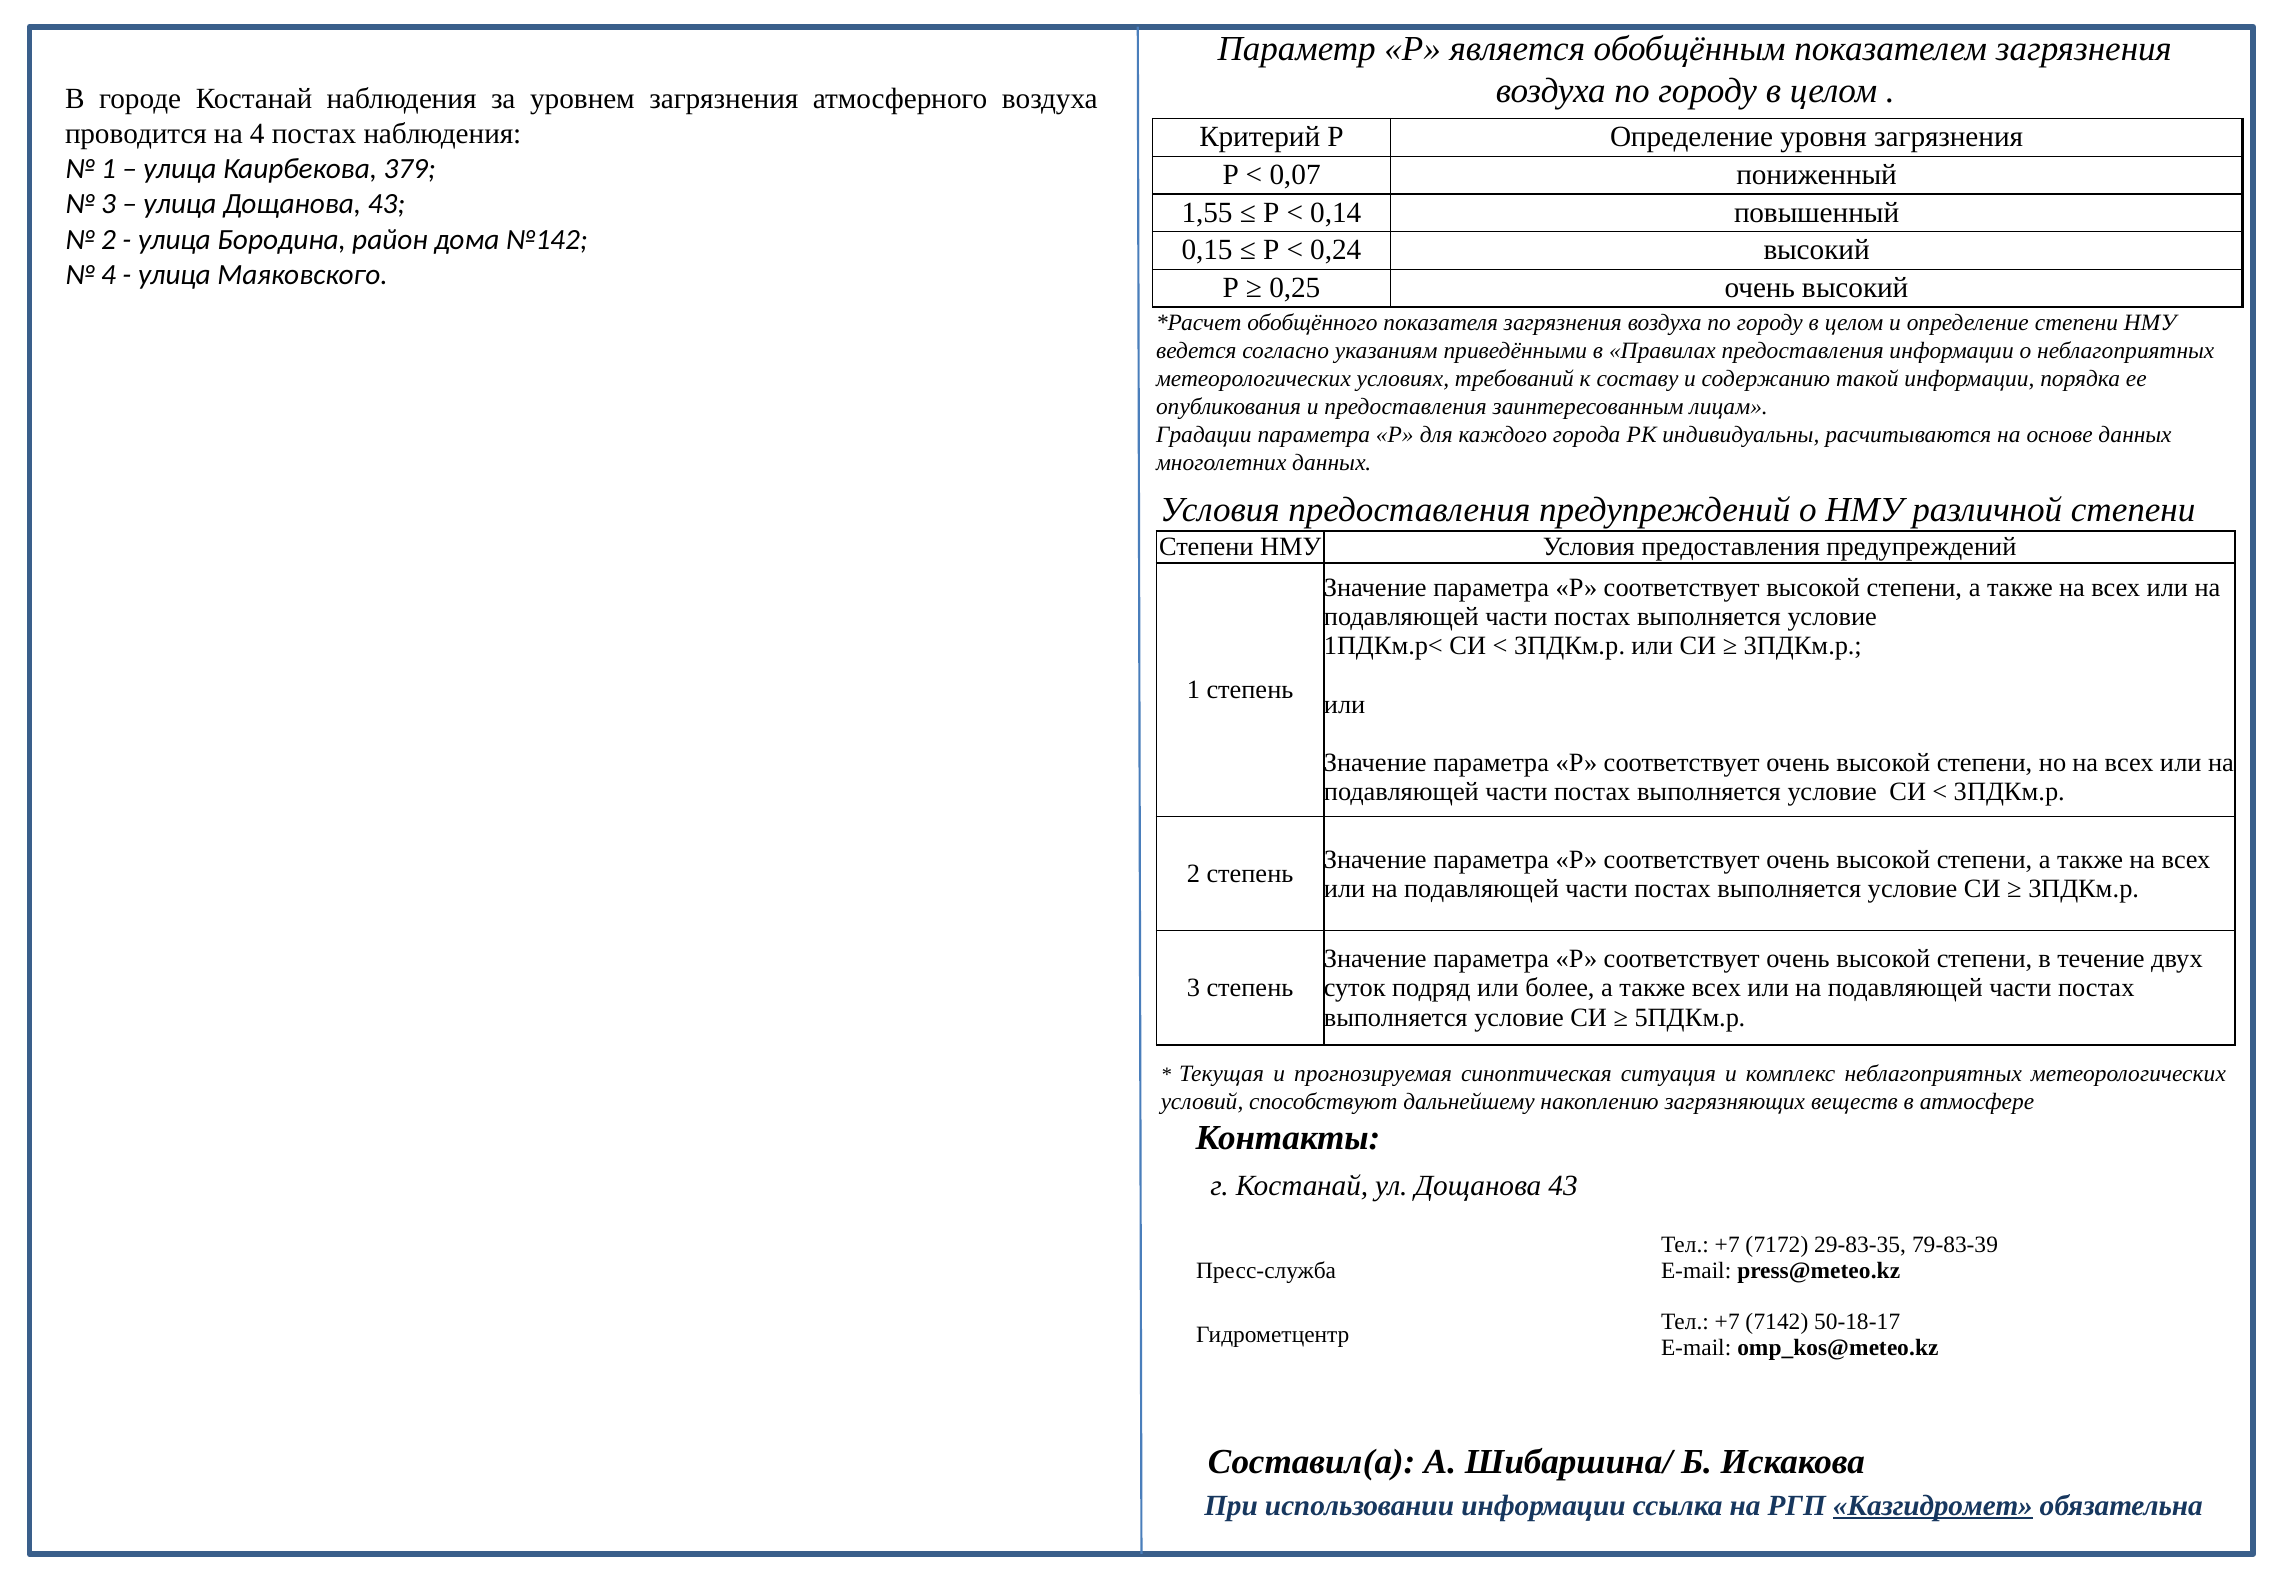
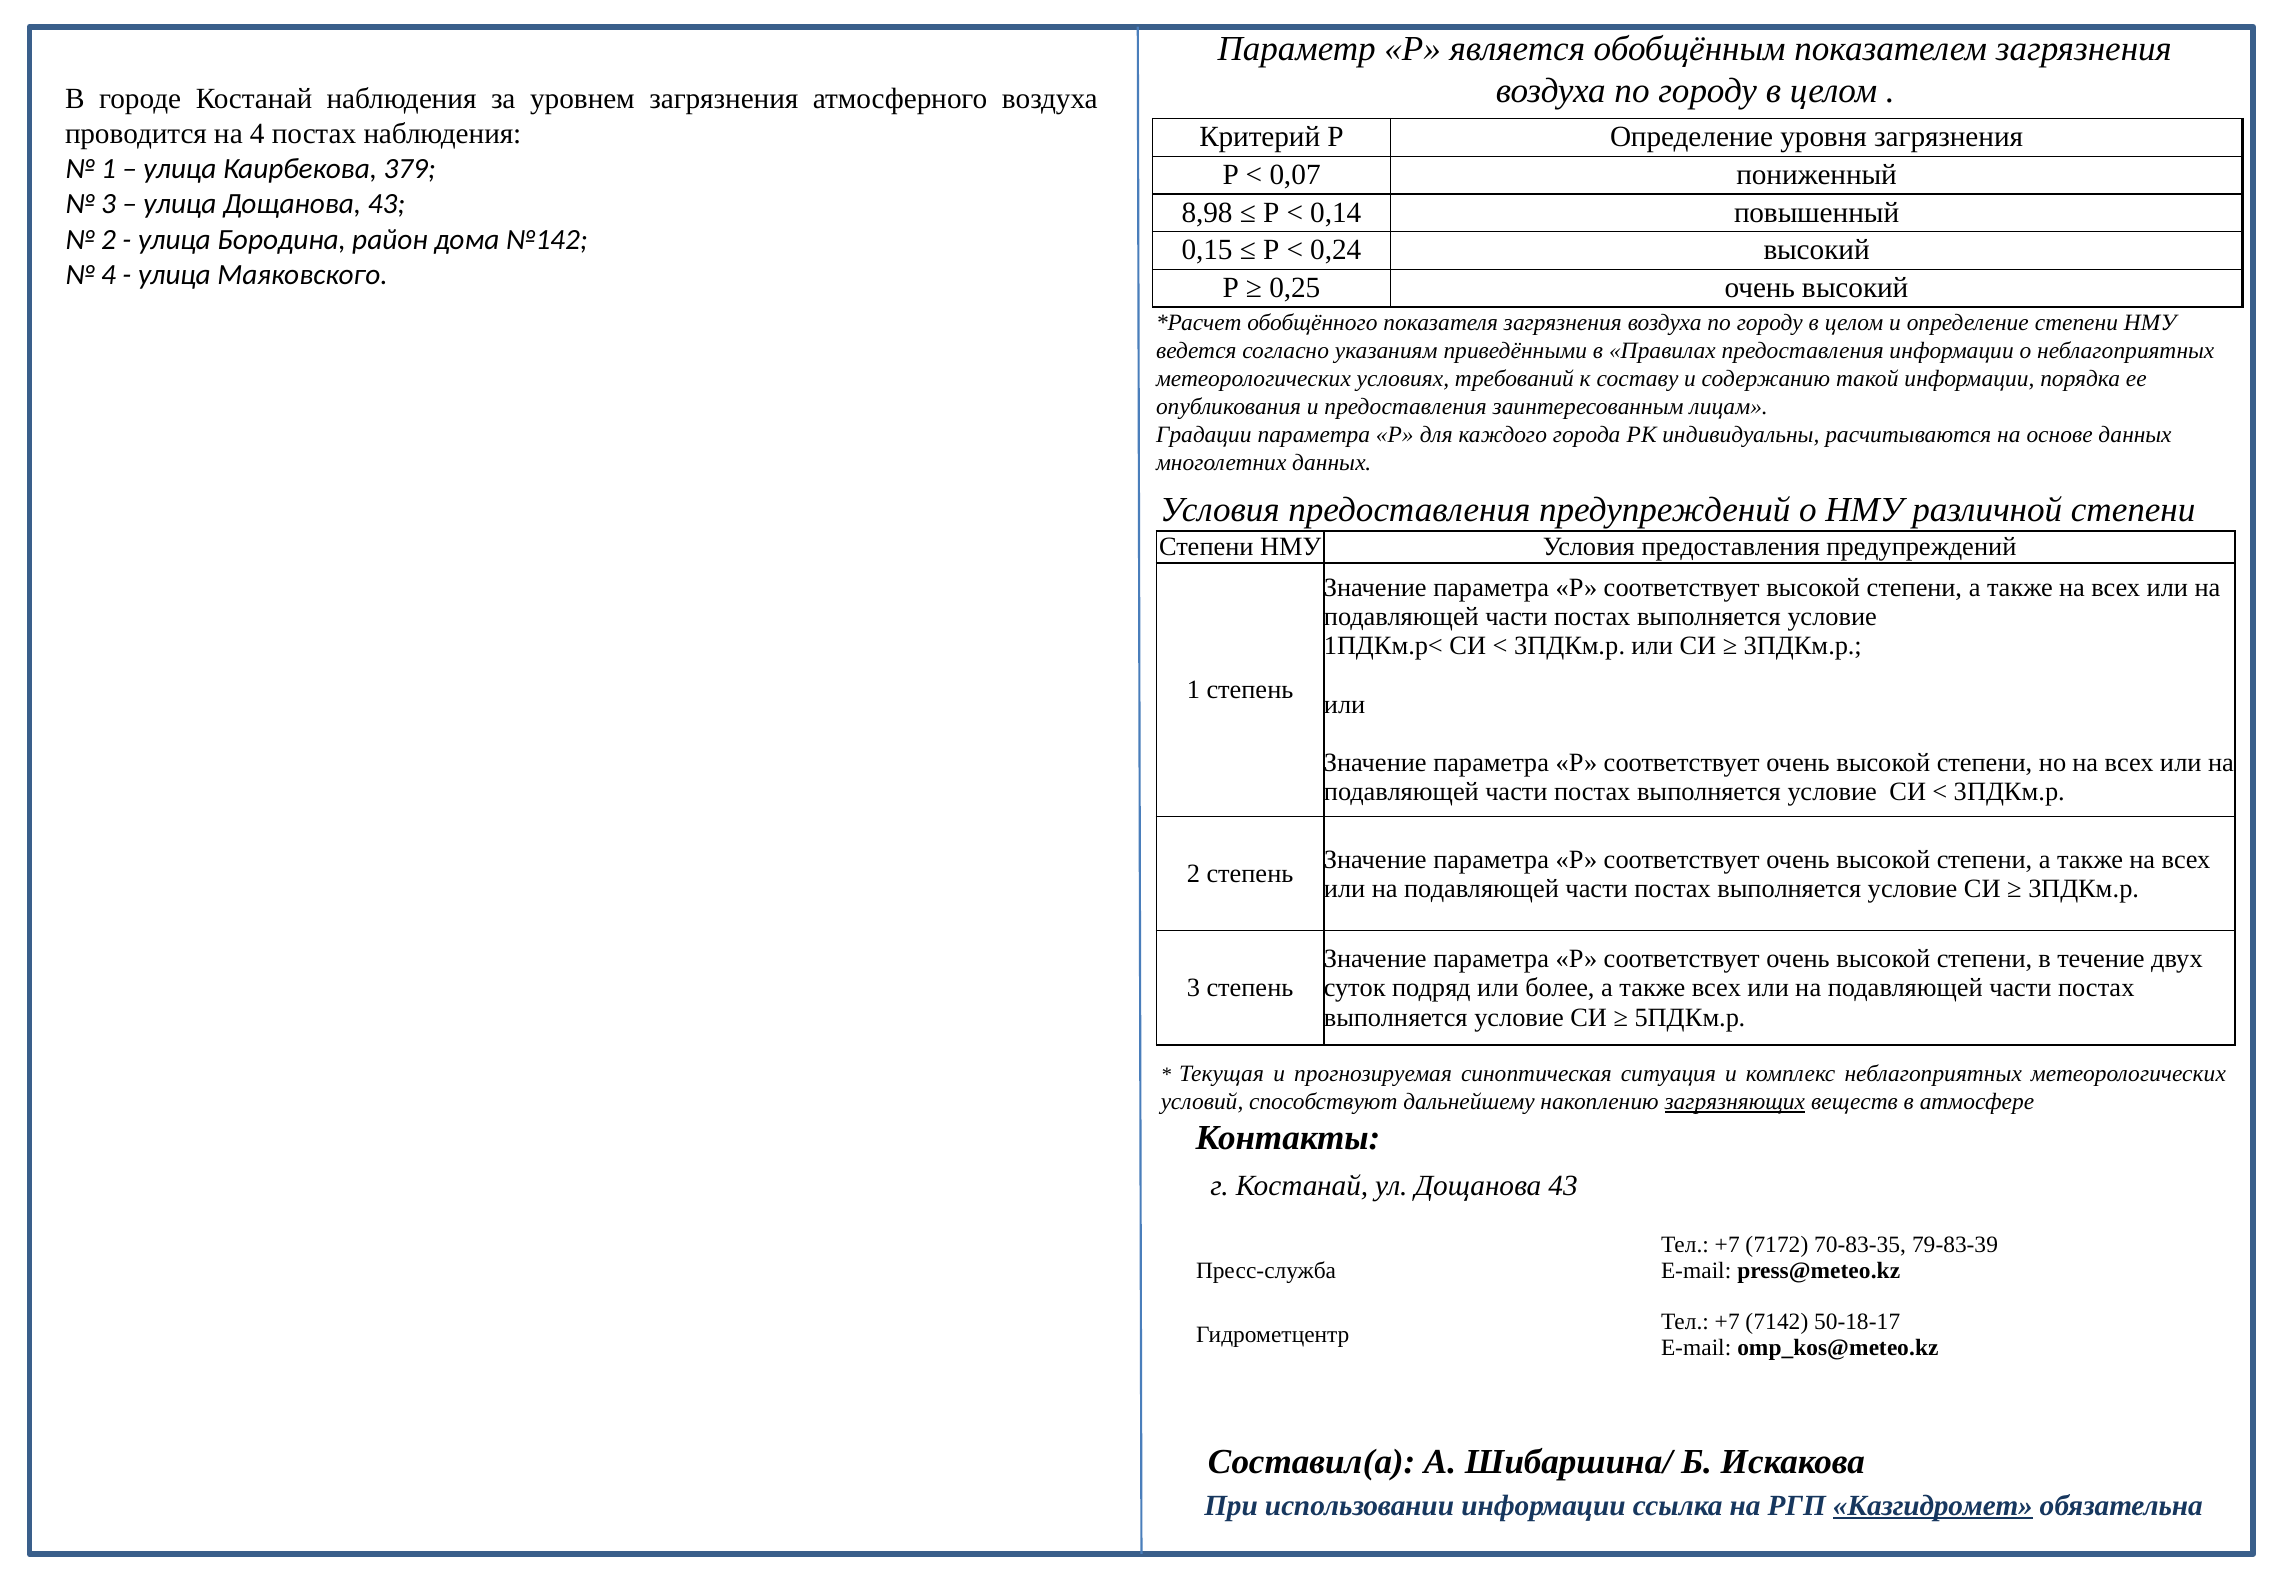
1,55: 1,55 -> 8,98
загрязняющих underline: none -> present
29-83-35: 29-83-35 -> 70-83-35
